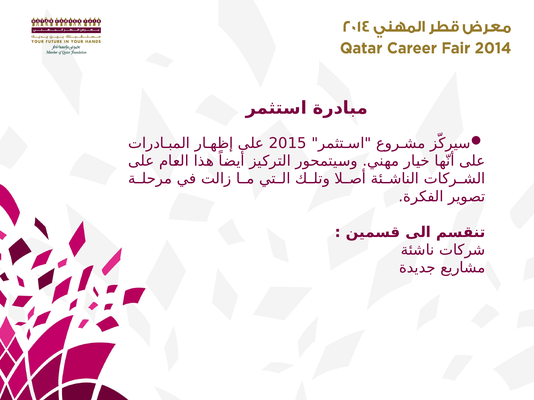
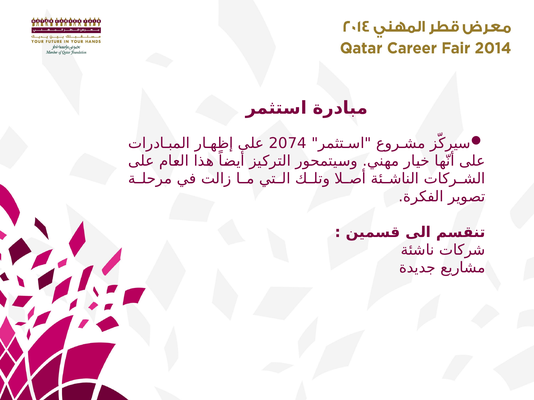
2015: 2015 -> 2074
